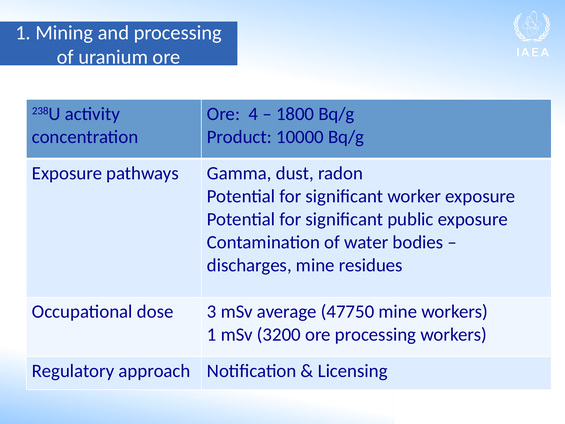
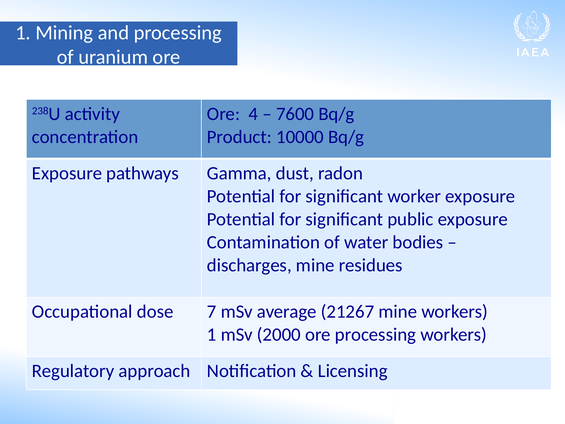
1800: 1800 -> 7600
3: 3 -> 7
47750: 47750 -> 21267
3200: 3200 -> 2000
